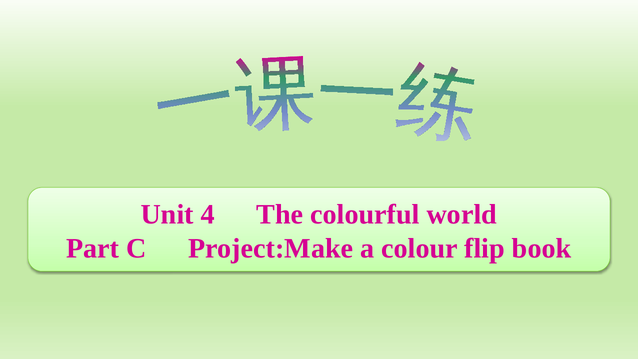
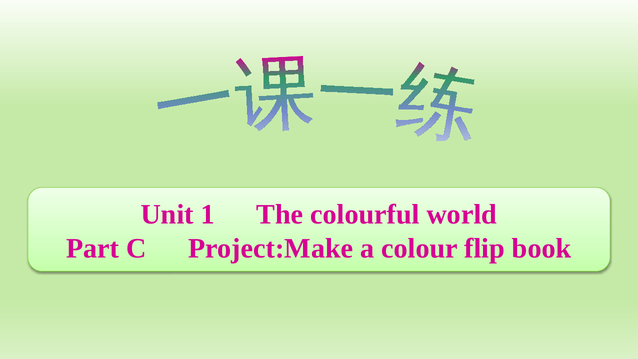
4: 4 -> 1
